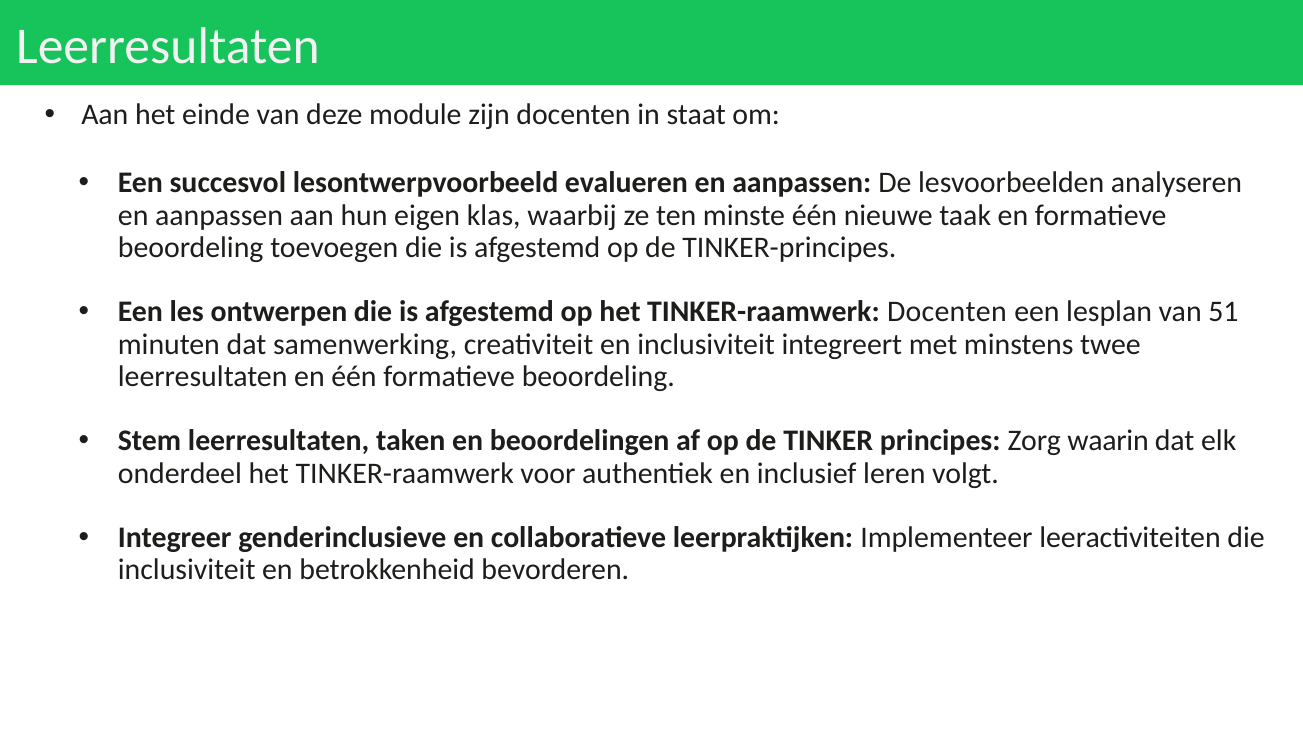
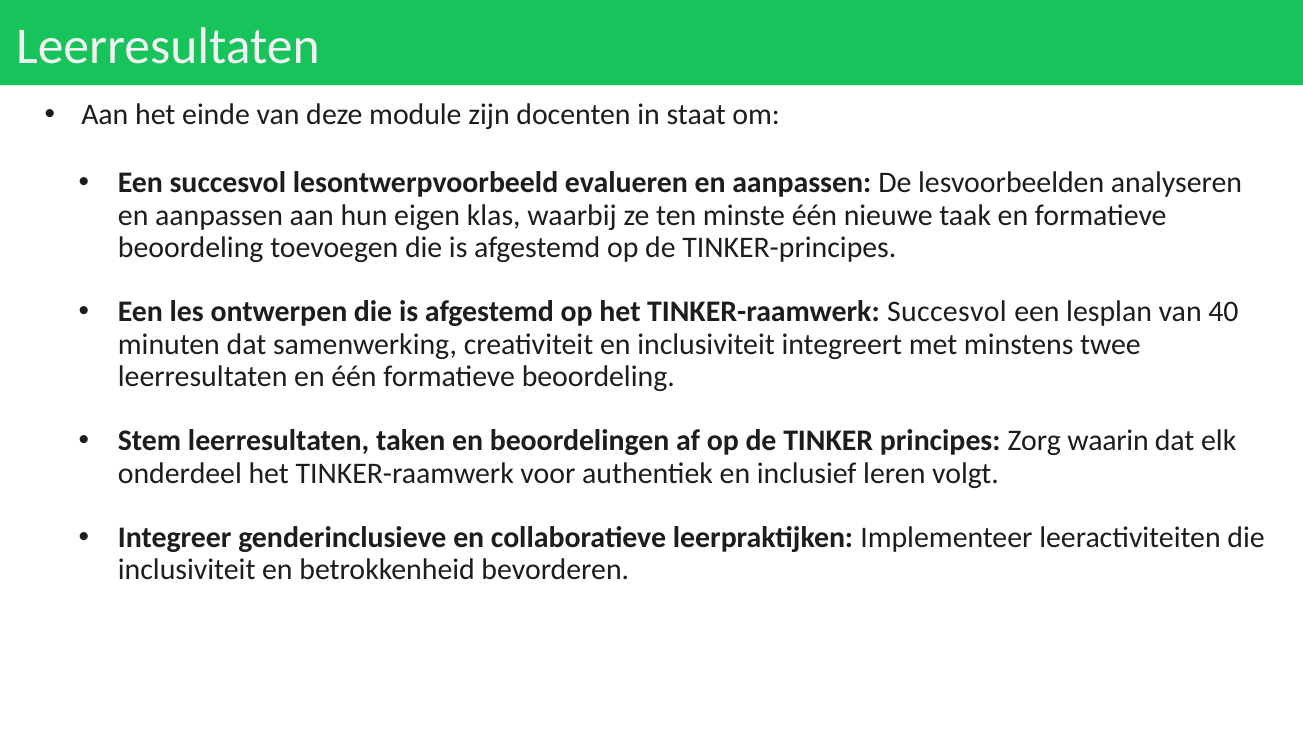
TINKER-raamwerk Docenten: Docenten -> Succesvol
51: 51 -> 40
